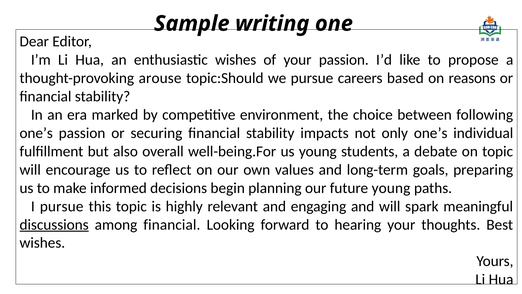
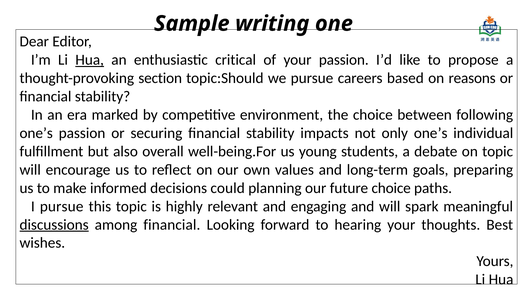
Hua at (90, 60) underline: none -> present
enthusiastic wishes: wishes -> critical
arouse: arouse -> section
begin: begin -> could
future young: young -> choice
